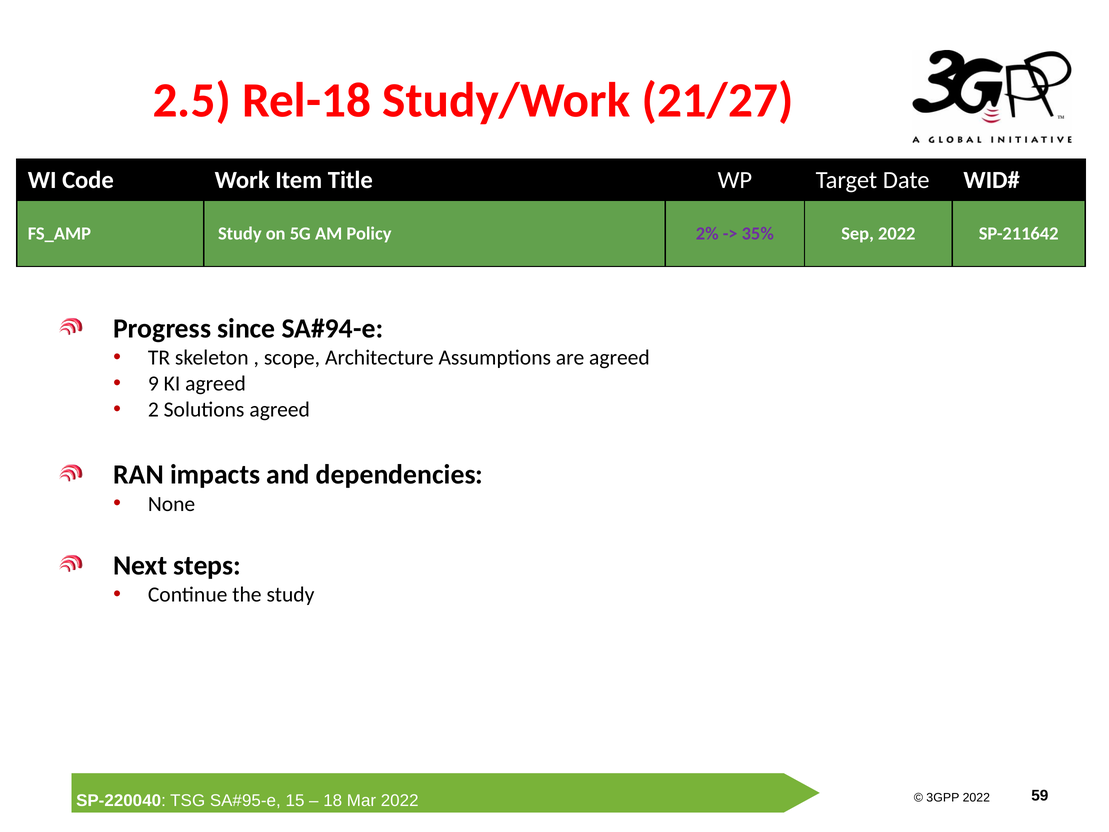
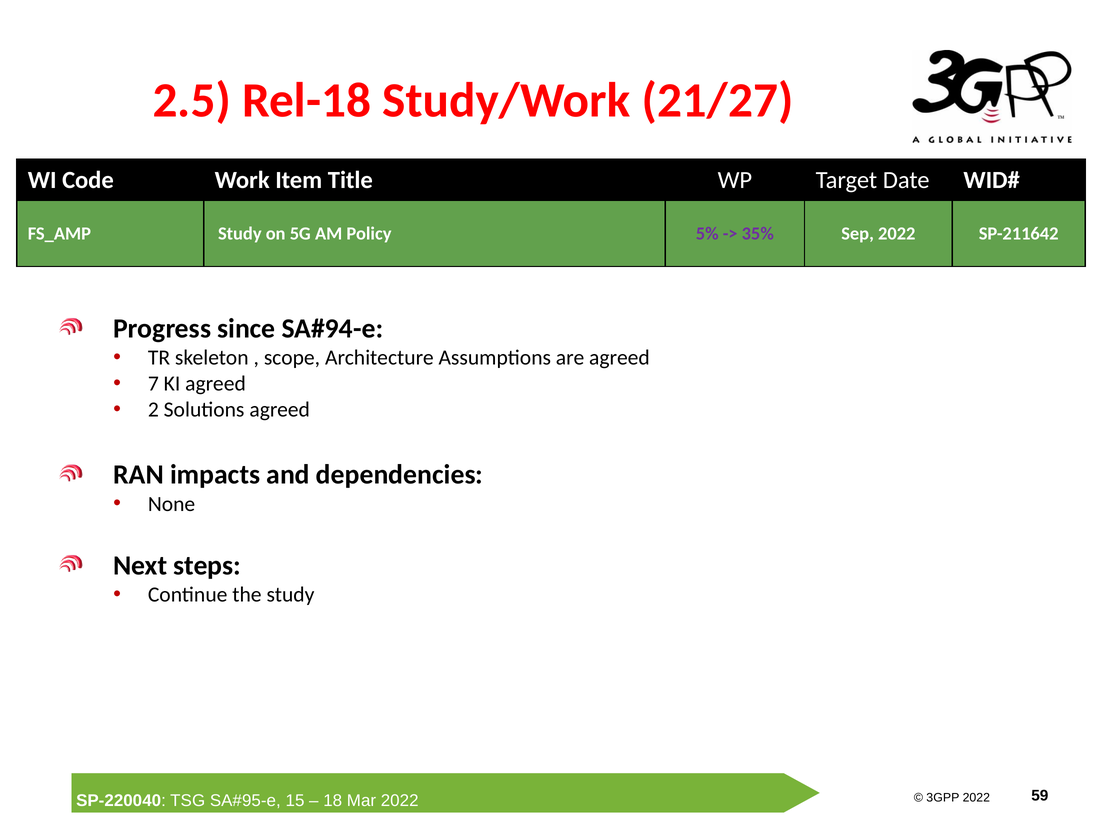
2%: 2% -> 5%
9: 9 -> 7
